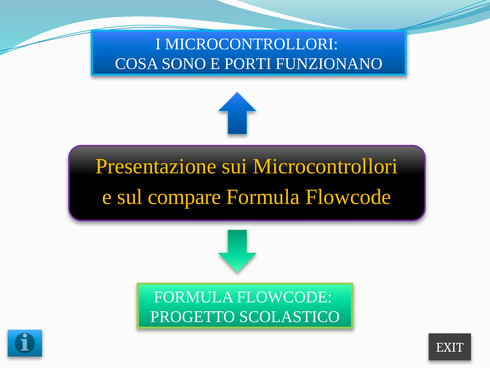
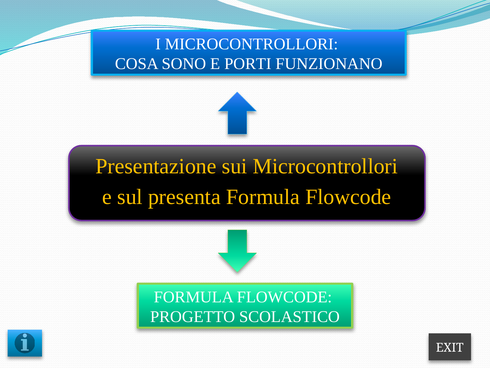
compare: compare -> presenta
